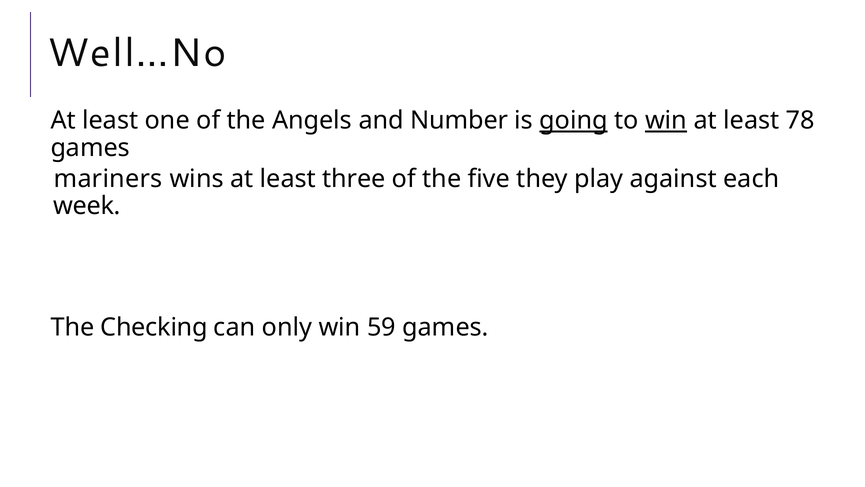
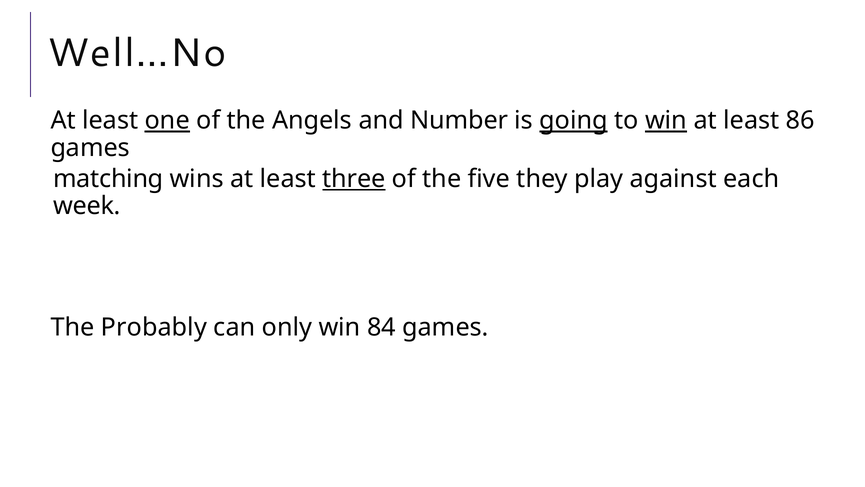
one underline: none -> present
78: 78 -> 86
mariners: mariners -> matching
three underline: none -> present
Checking: Checking -> Probably
59: 59 -> 84
